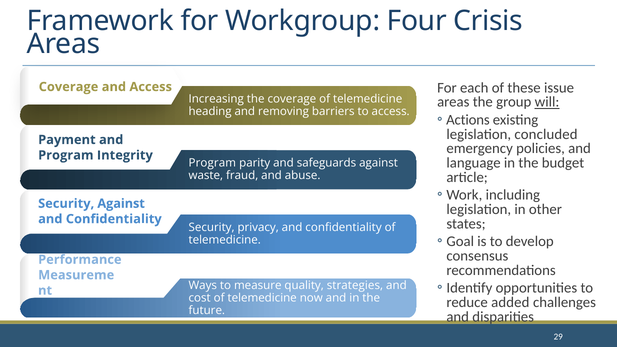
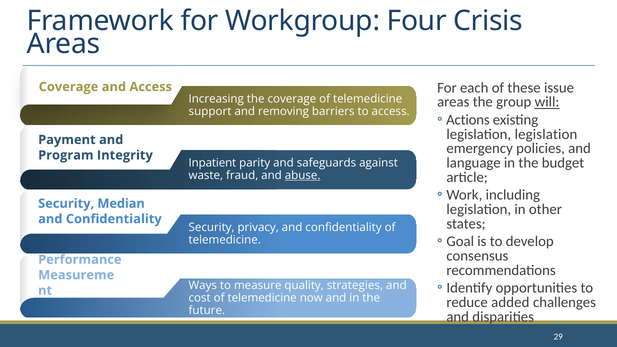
heading: heading -> support
legislation concluded: concluded -> legislation
Program at (212, 163): Program -> Inpatient
abuse underline: none -> present
Security Against: Against -> Median
